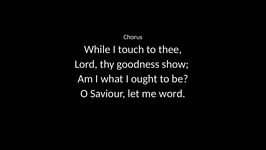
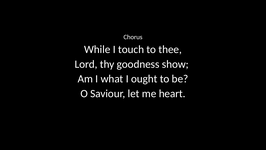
word: word -> heart
